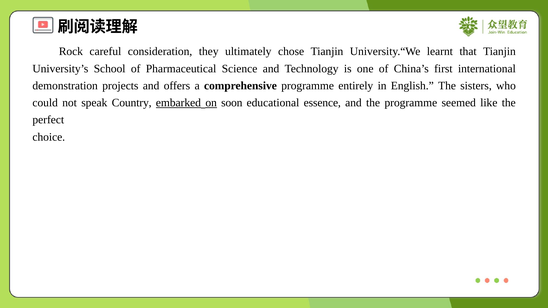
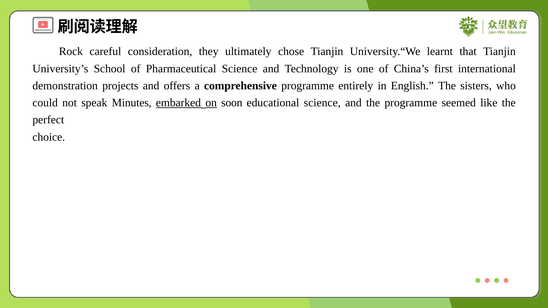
Country: Country -> Minutes
educational essence: essence -> science
